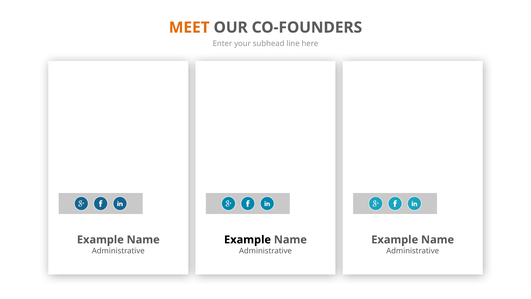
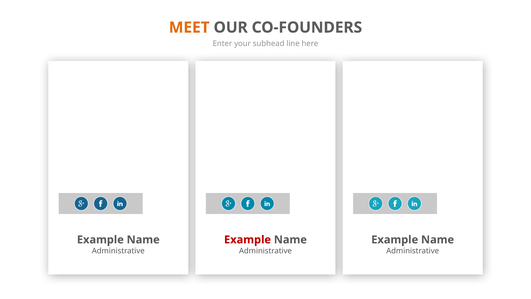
Example at (248, 239) colour: black -> red
